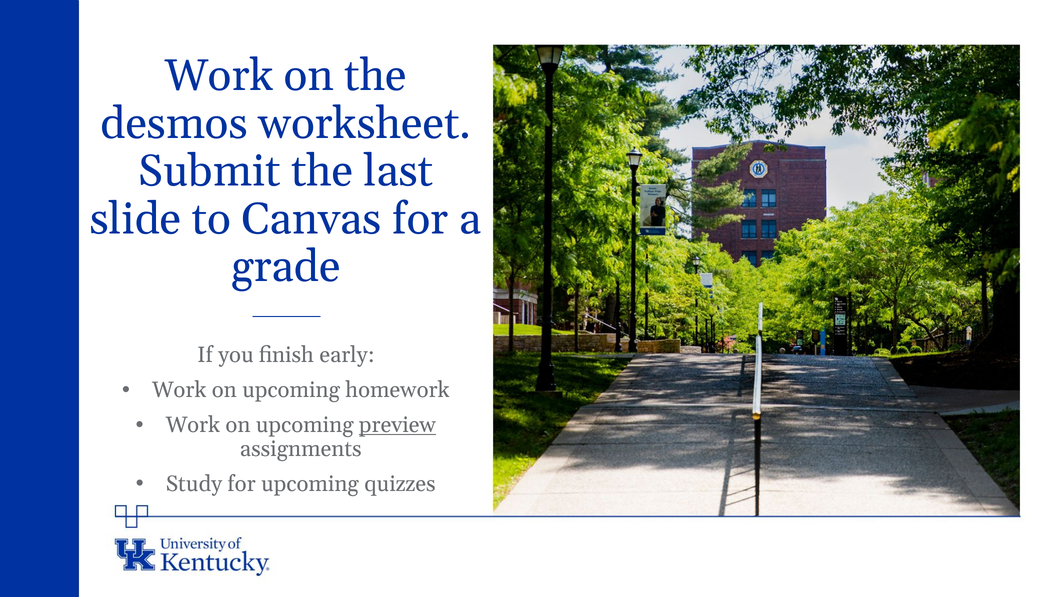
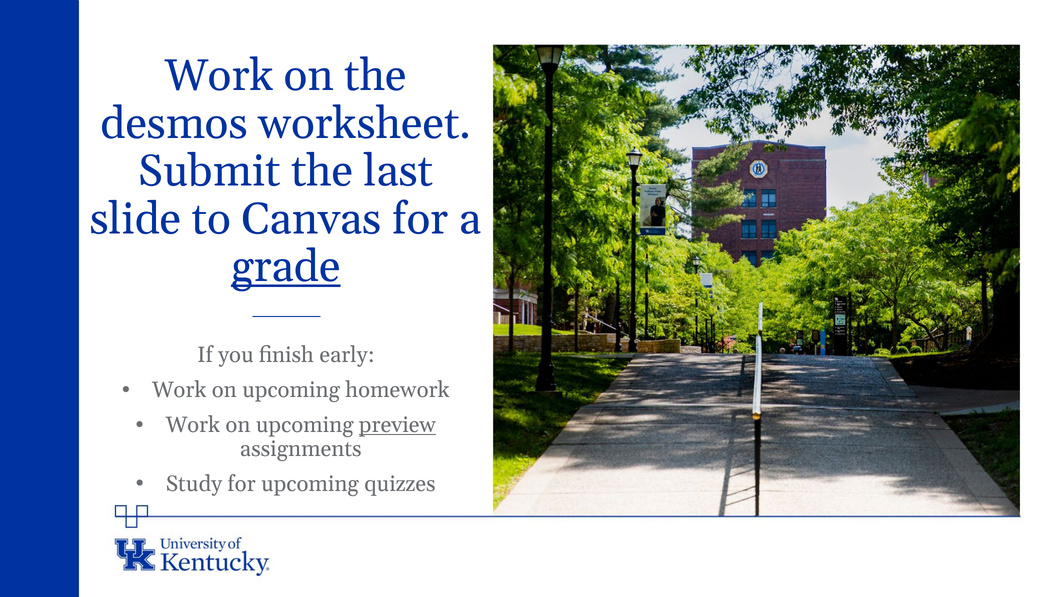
grade underline: none -> present
